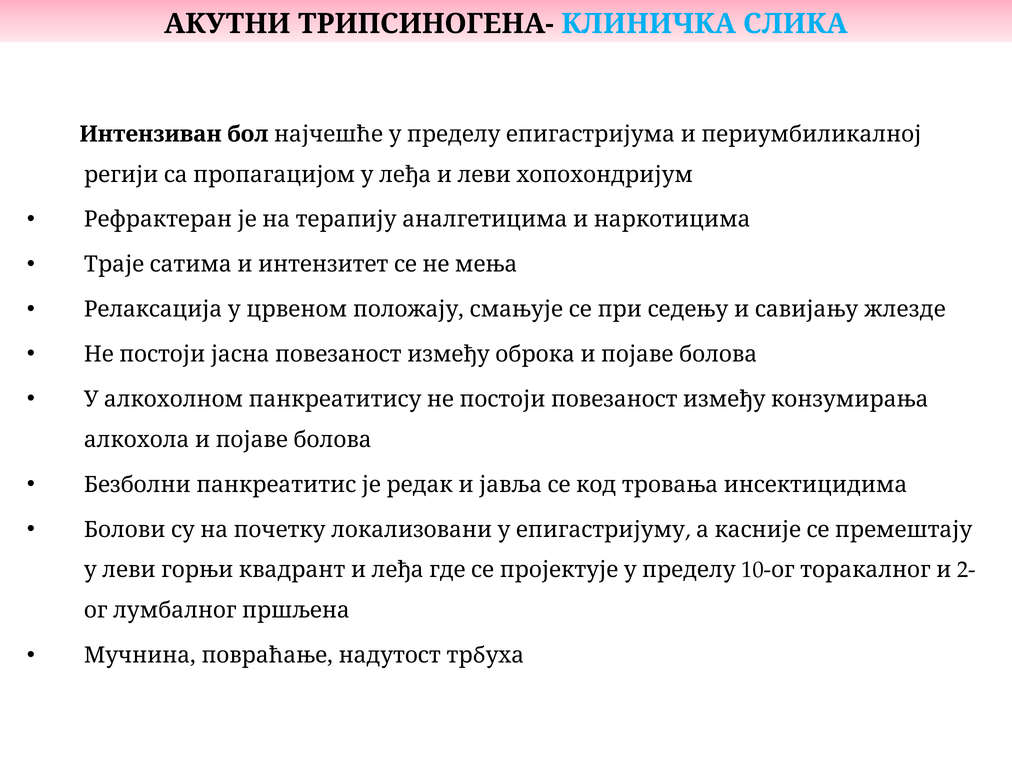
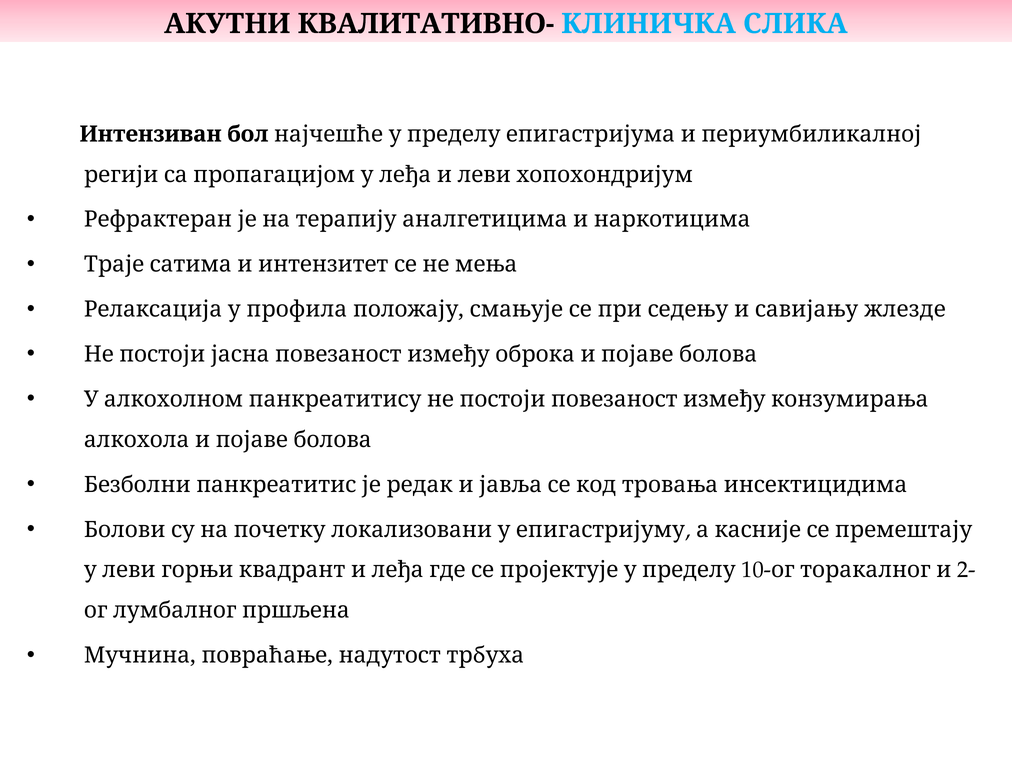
ТРИПСИНОГЕНА-: ТРИПСИНОГЕНА- -> КВАЛИТАТИВНО-
црвеном: црвеном -> профила
